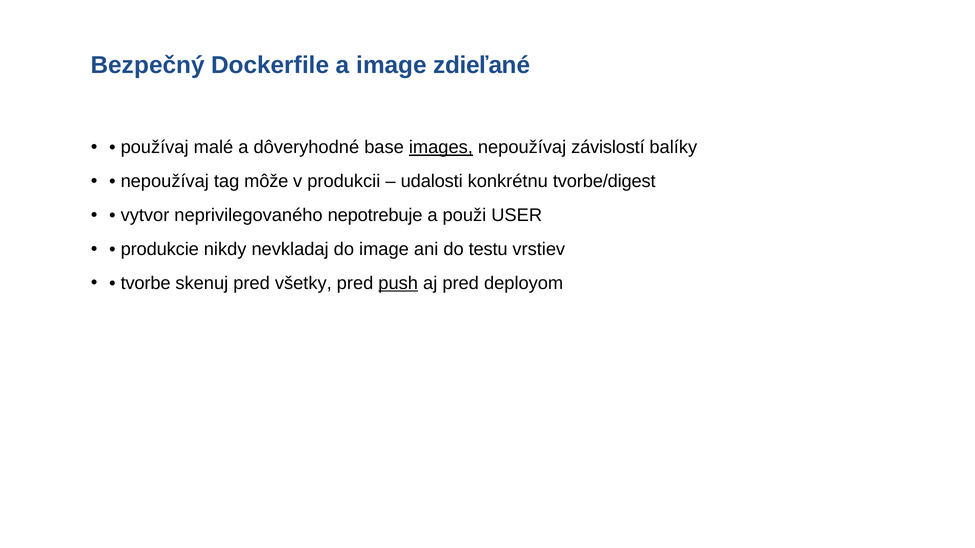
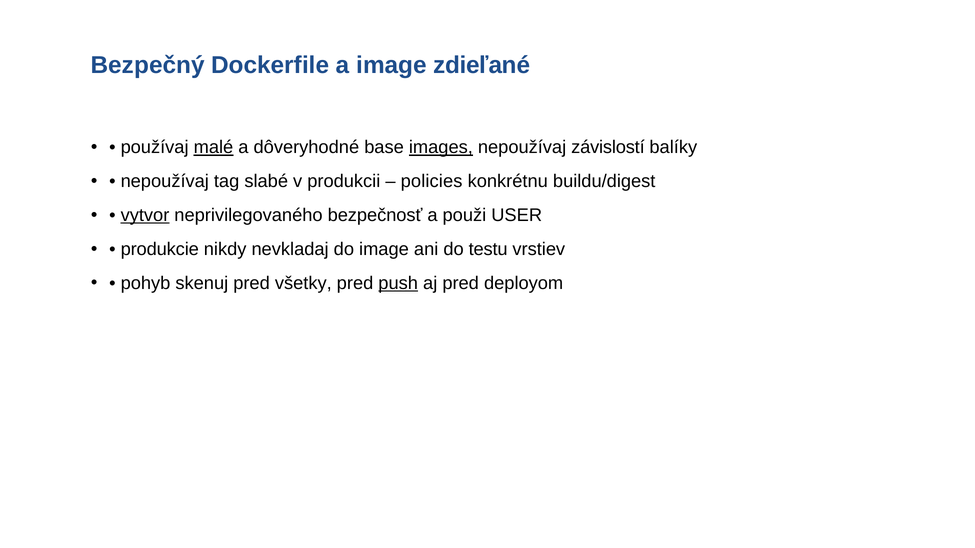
malé underline: none -> present
môže: môže -> slabé
udalosti: udalosti -> policies
tvorbe/digest: tvorbe/digest -> buildu/digest
vytvor underline: none -> present
nepotrebuje: nepotrebuje -> bezpečnosť
tvorbe: tvorbe -> pohyb
